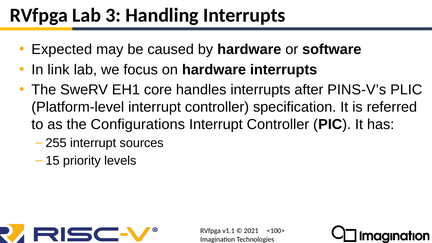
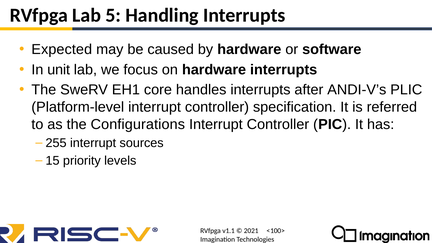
3: 3 -> 5
link: link -> unit
PINS-V’s: PINS-V’s -> ANDI-V’s
